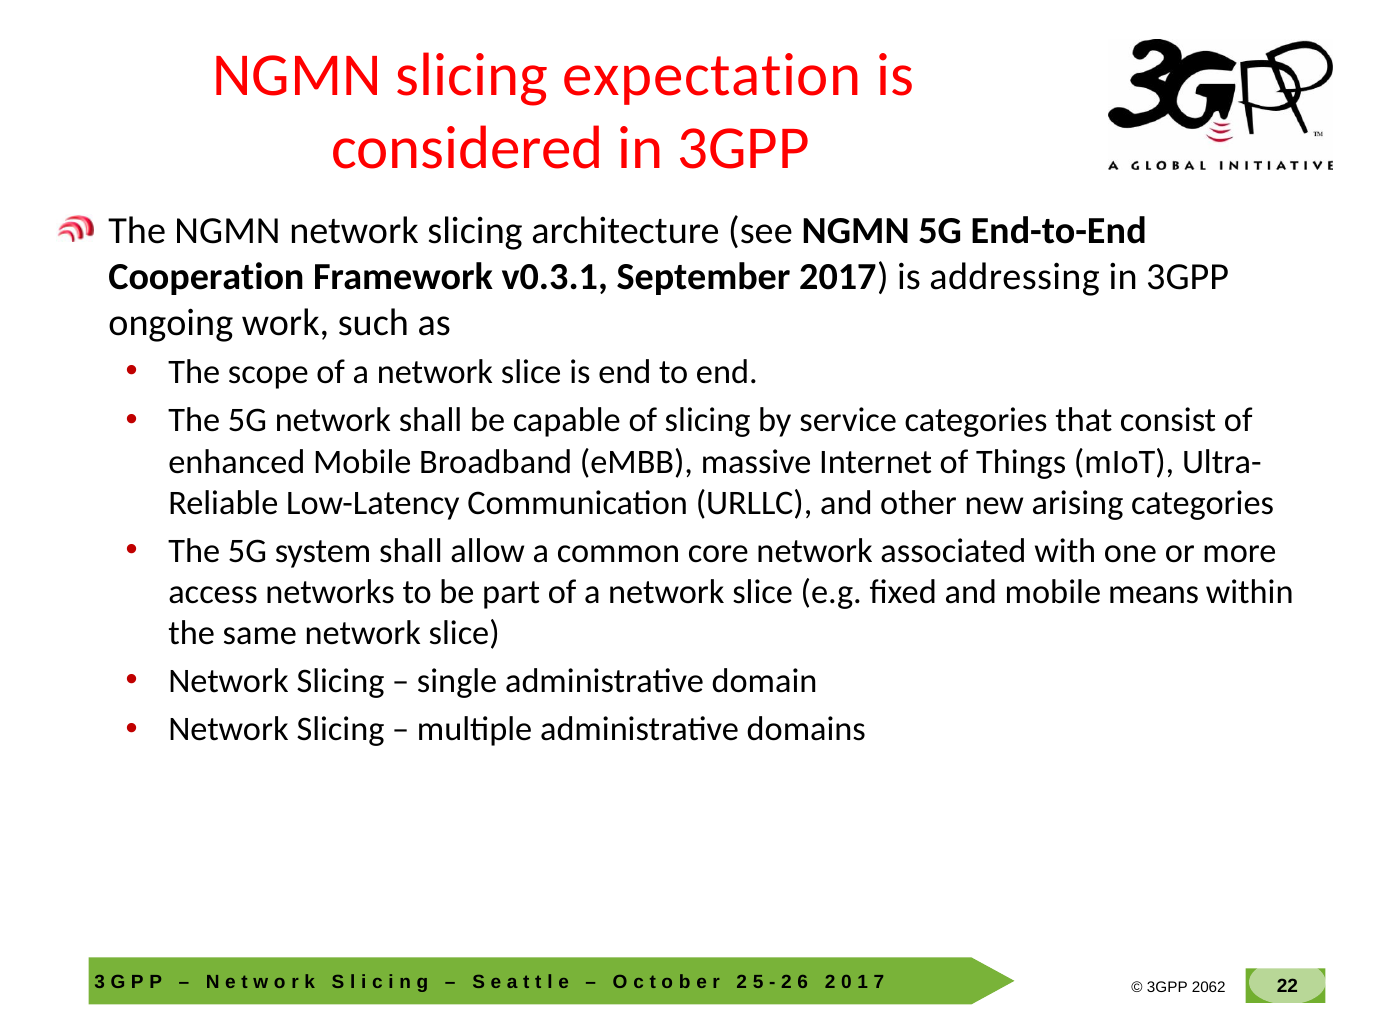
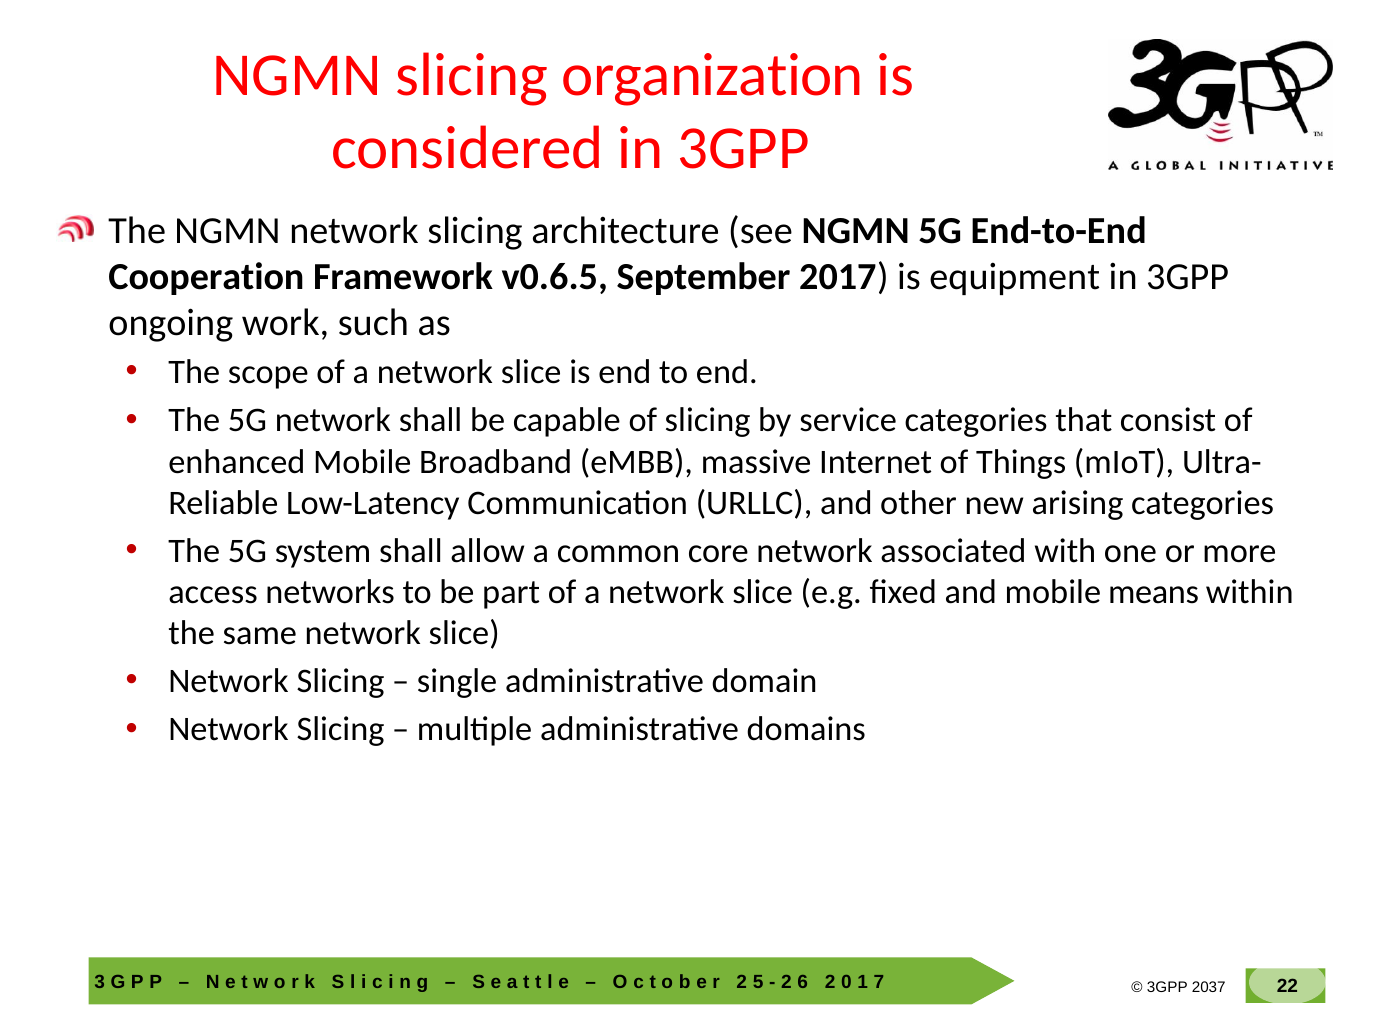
expectation: expectation -> organization
v0.3.1: v0.3.1 -> v0.6.5
addressing: addressing -> equipment
2062: 2062 -> 2037
